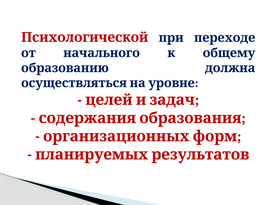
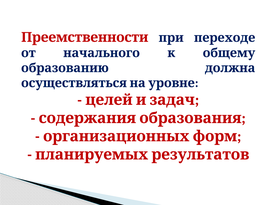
Психологической: Психологической -> Преемственности
